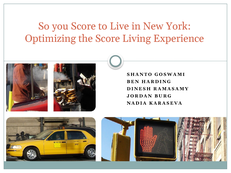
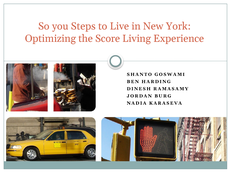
you Score: Score -> Steps
